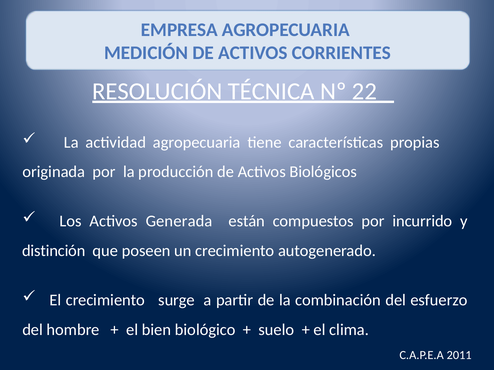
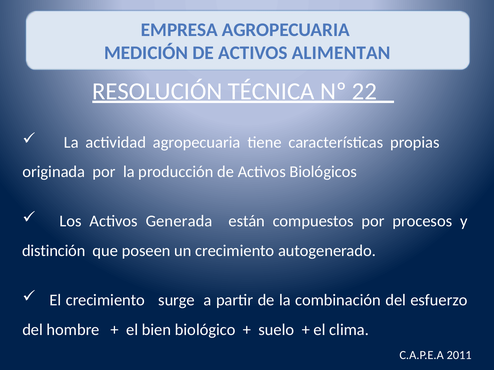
CORRIENTES: CORRIENTES -> ALIMENTAN
incurrido: incurrido -> procesos
